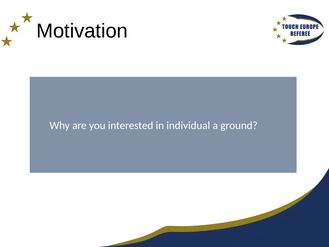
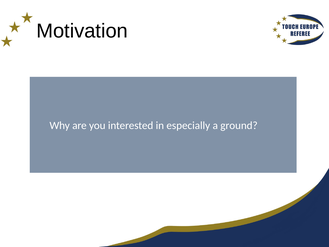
individual: individual -> especially
